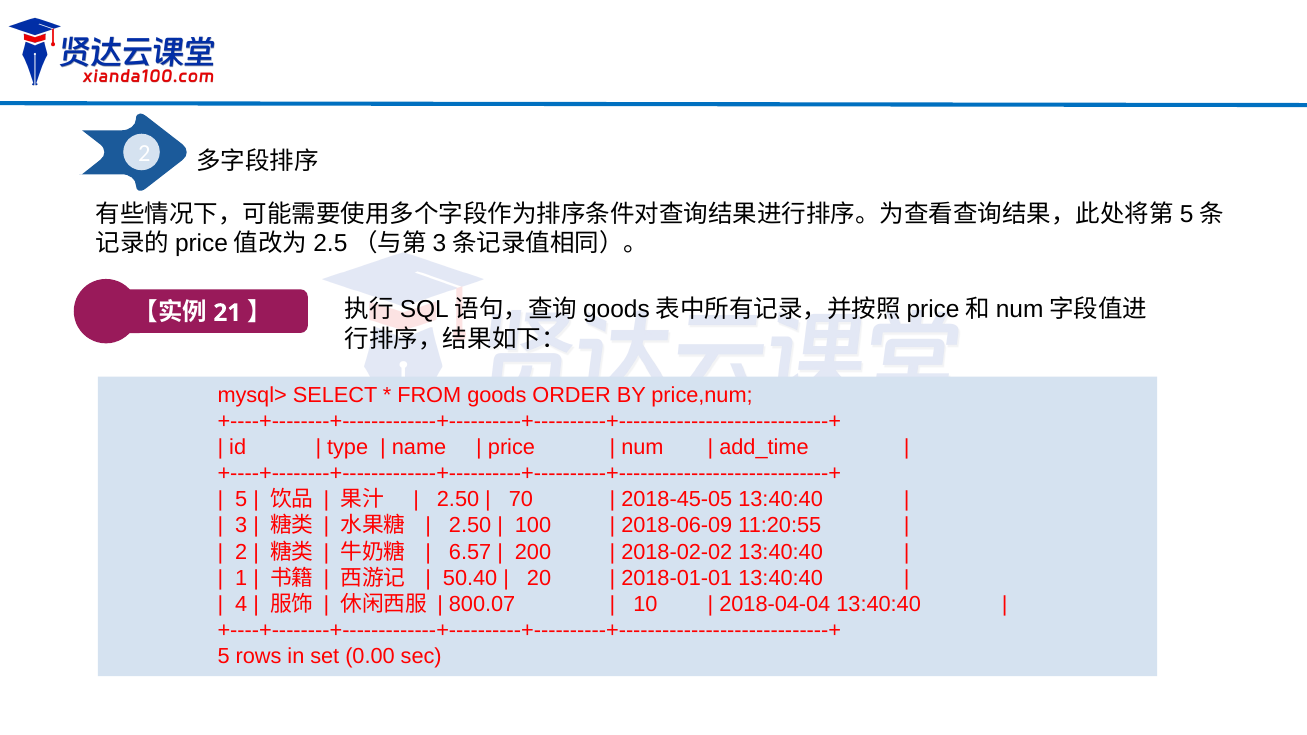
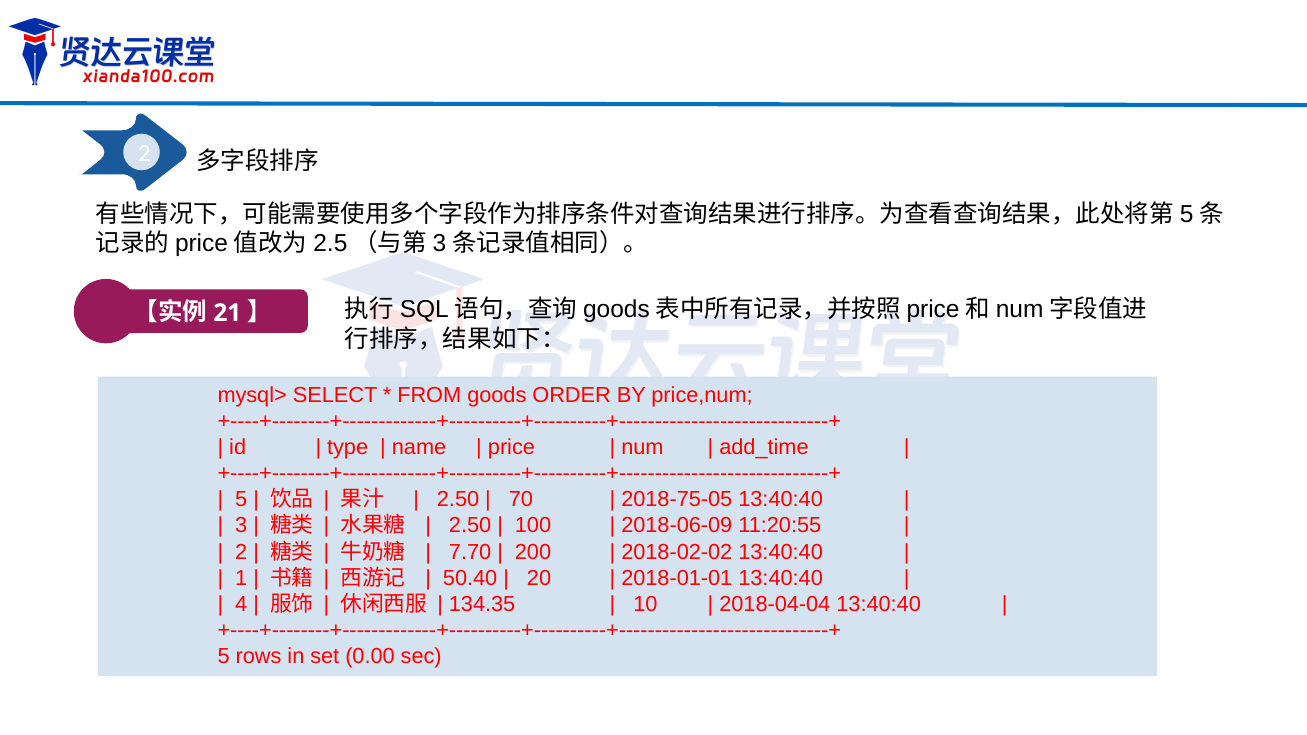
2018-45-05: 2018-45-05 -> 2018-75-05
6.57: 6.57 -> 7.70
800.07: 800.07 -> 134.35
